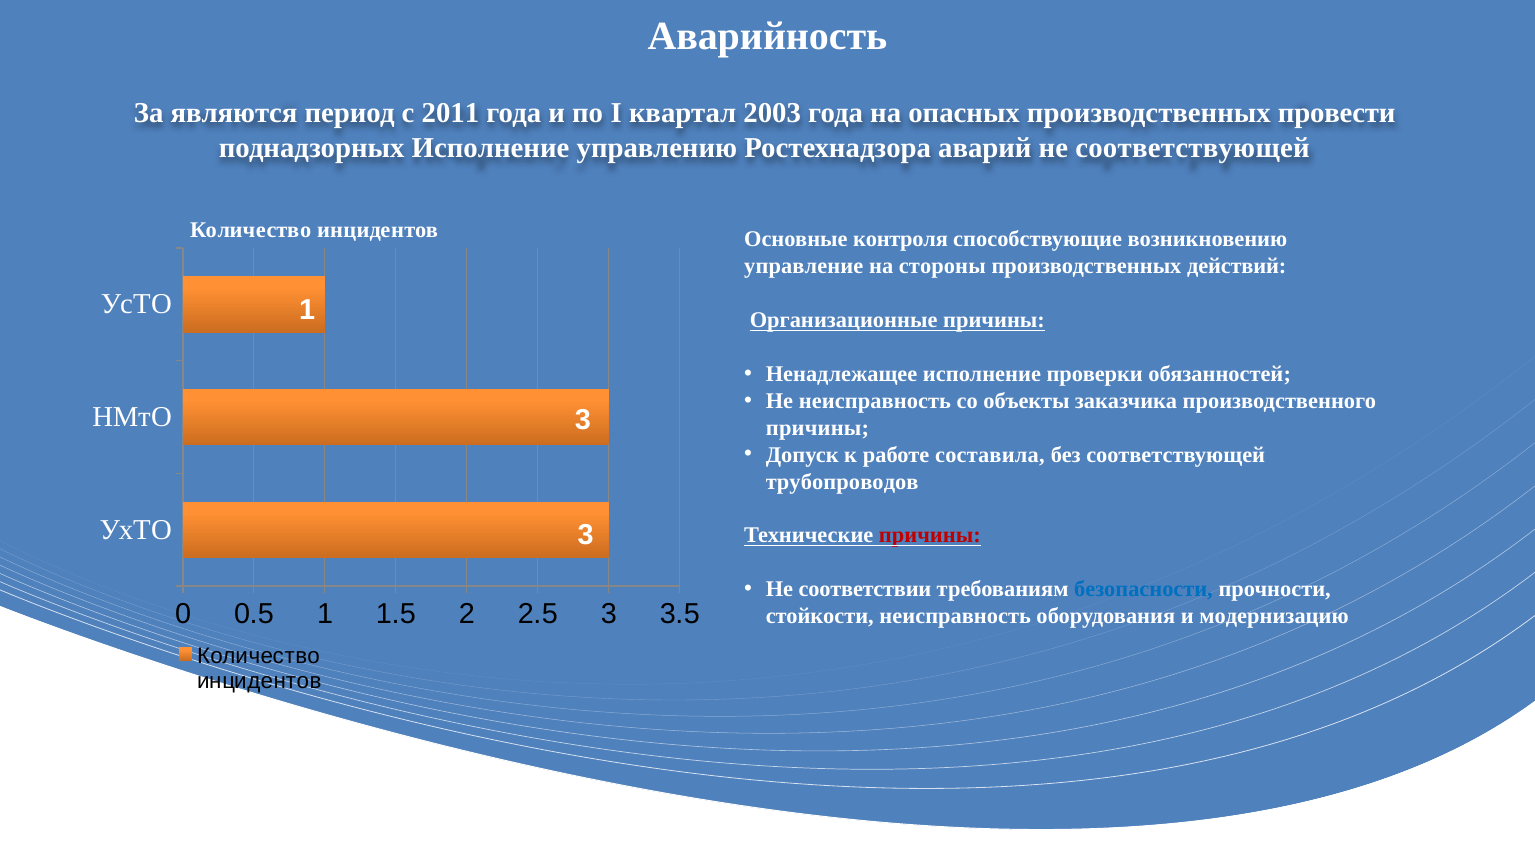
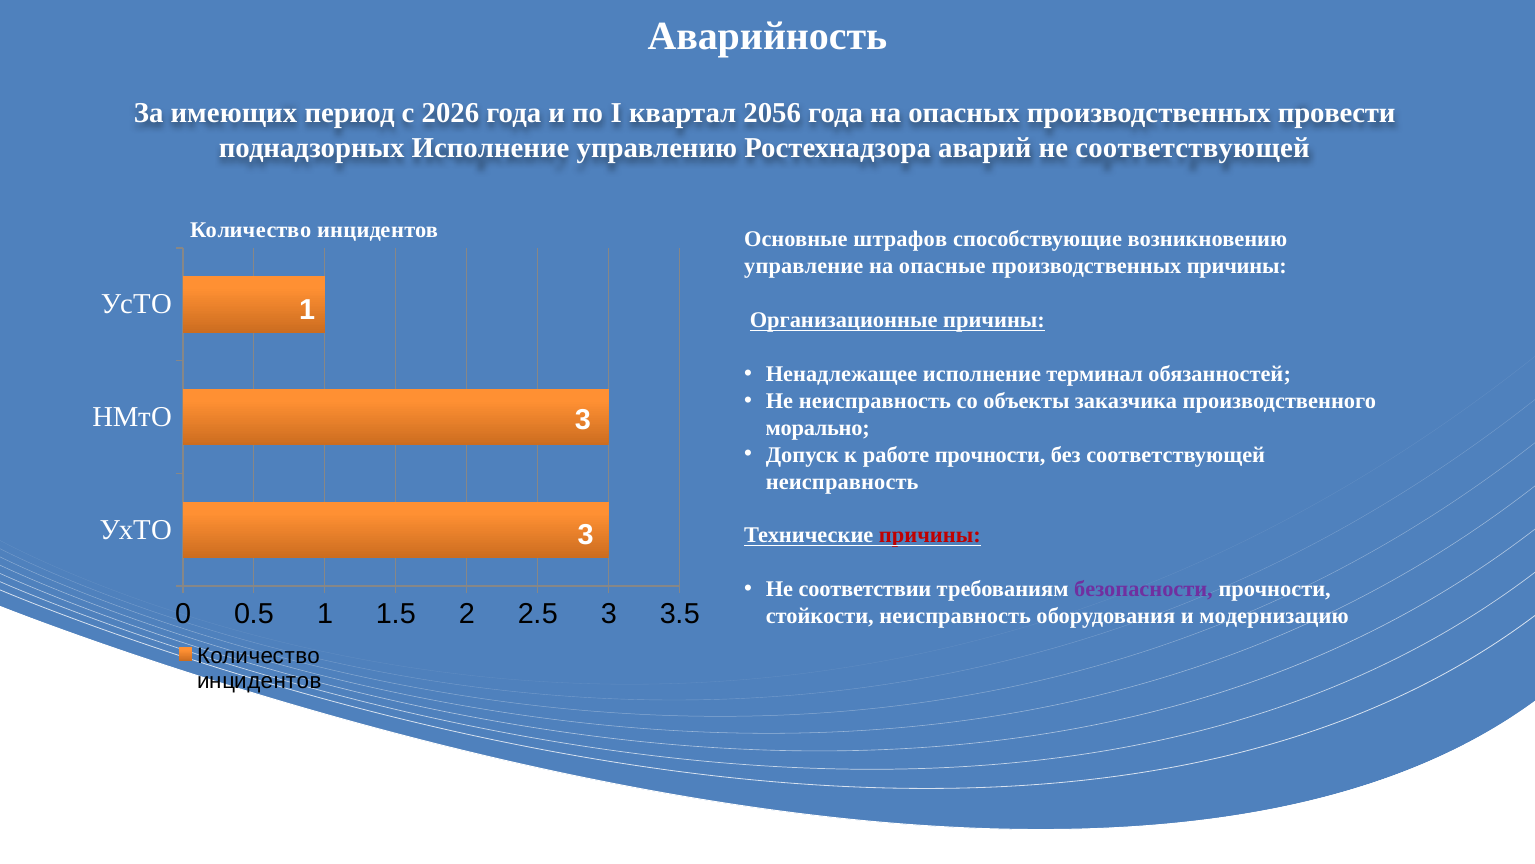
являются: являются -> имеющих
2011: 2011 -> 2026
2003: 2003 -> 2056
контроля: контроля -> штрафов
стороны: стороны -> опасные
производственных действий: действий -> причины
проверки: проверки -> терминал
причины at (817, 428): причины -> морально
работе составила: составила -> прочности
трубопроводов at (842, 481): трубопроводов -> неисправность
безопасности colour: blue -> purple
